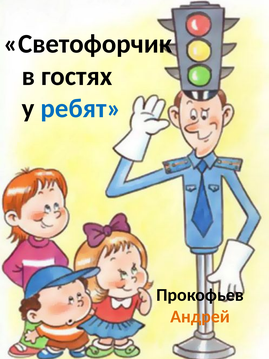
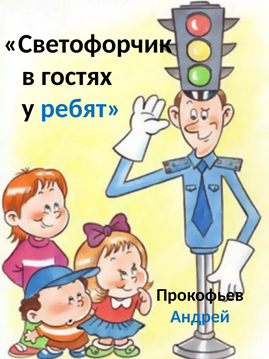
Андрей colour: orange -> blue
